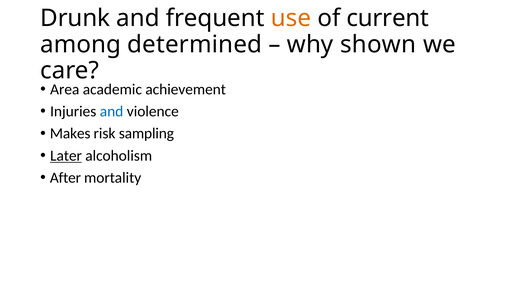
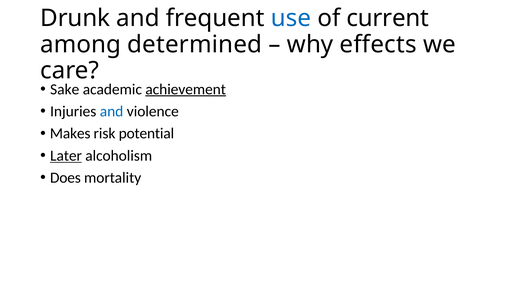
use colour: orange -> blue
shown: shown -> effects
Area: Area -> Sake
achievement underline: none -> present
sampling: sampling -> potential
After: After -> Does
